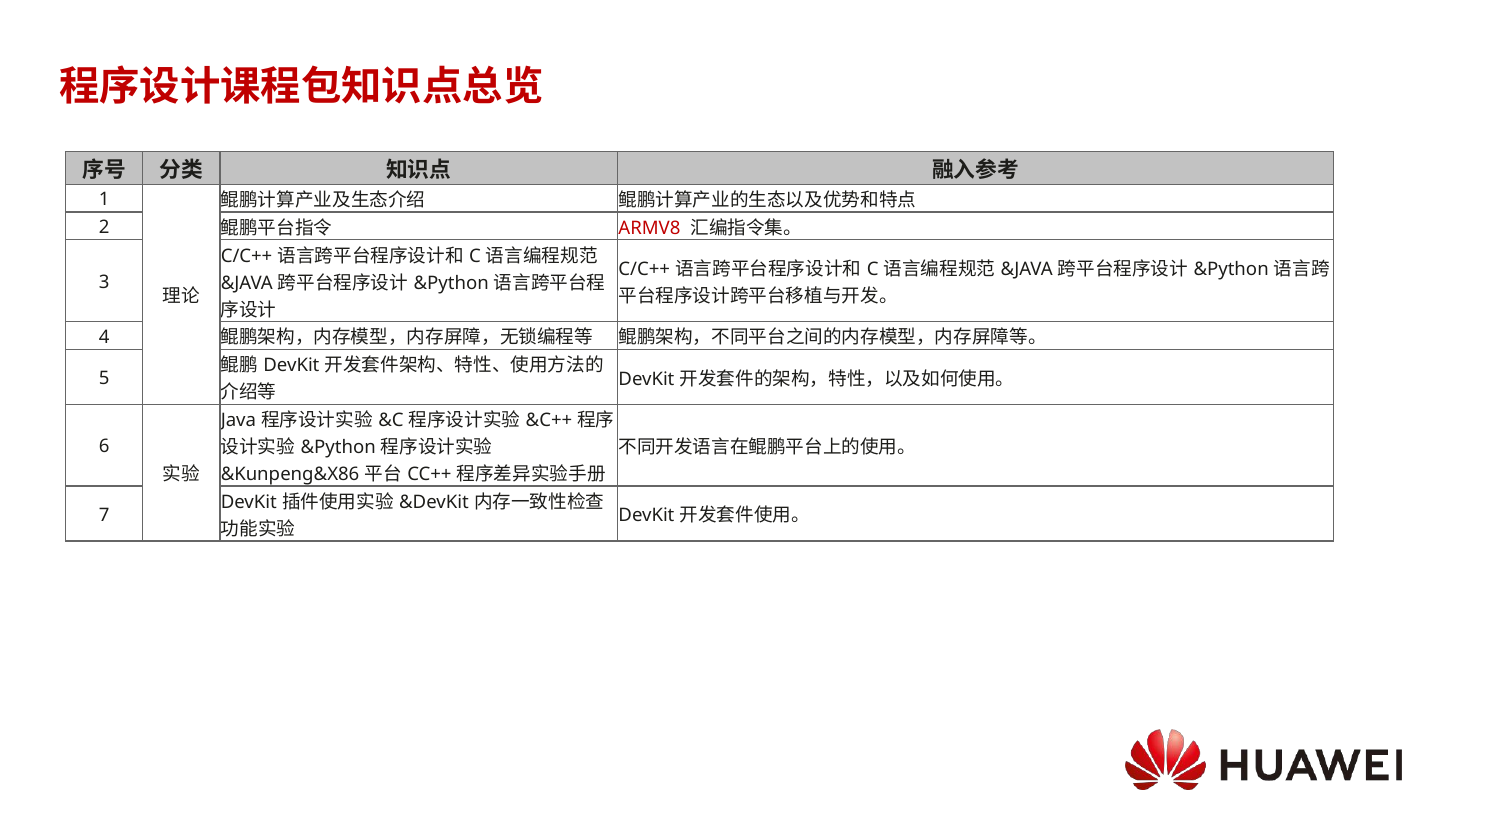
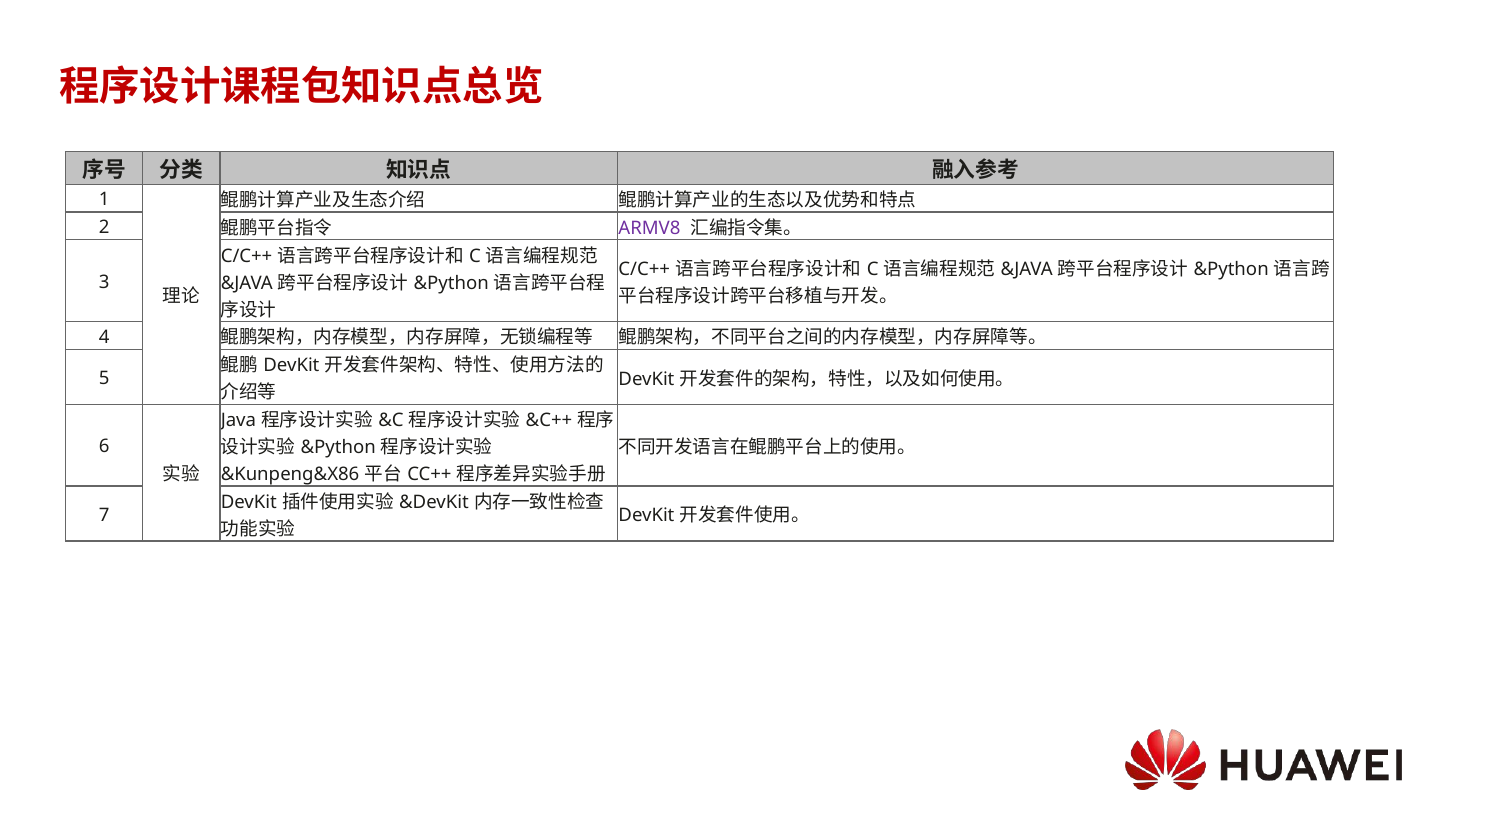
ARMV8 colour: red -> purple
